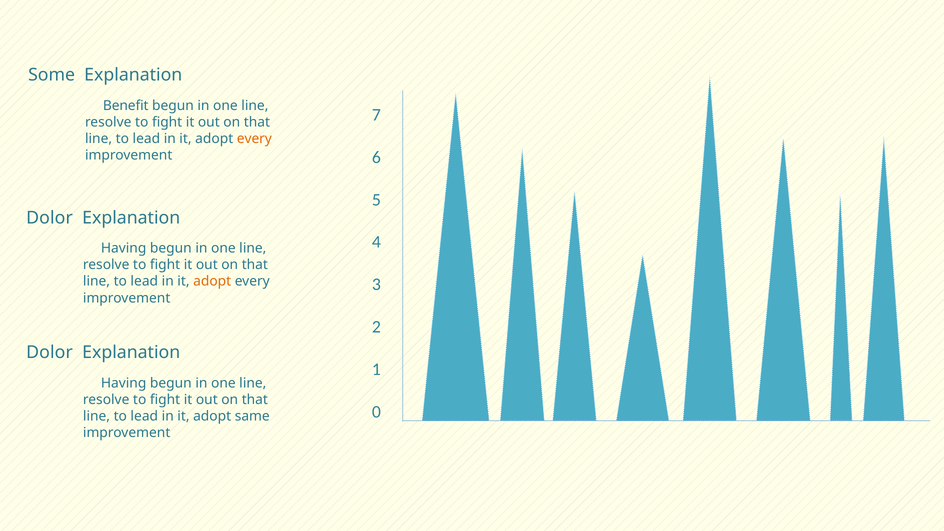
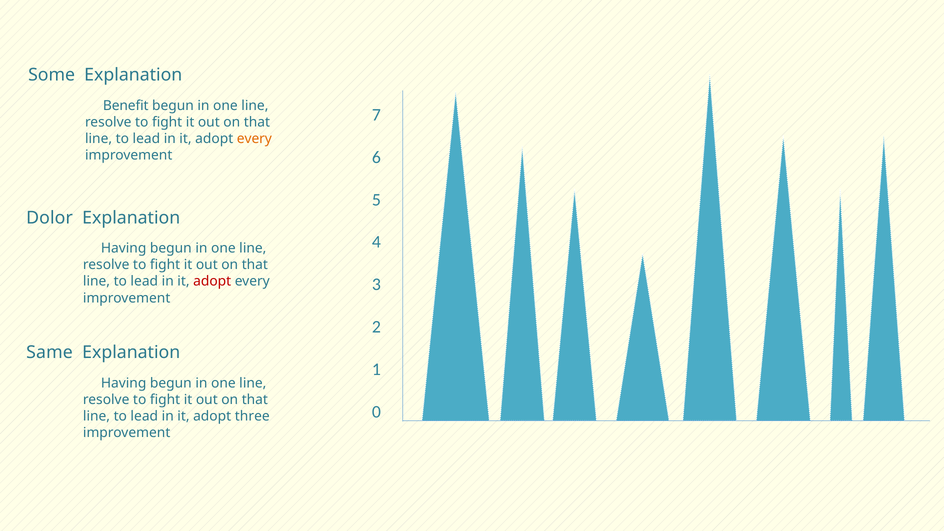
adopt at (212, 281) colour: orange -> red
Dolor at (50, 352): Dolor -> Same
same: same -> three
